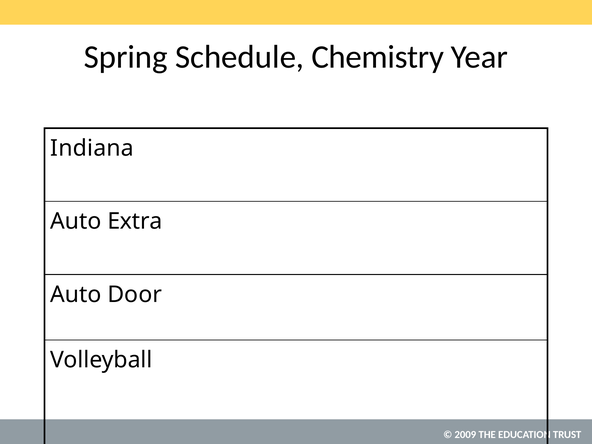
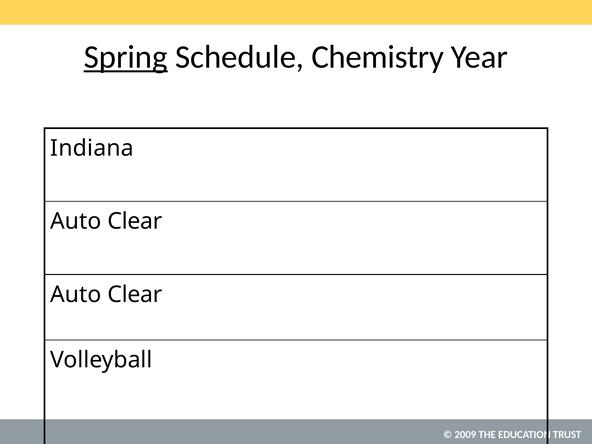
Spring underline: none -> present
Extra at (135, 221): Extra -> Clear
Door at (135, 294): Door -> Clear
